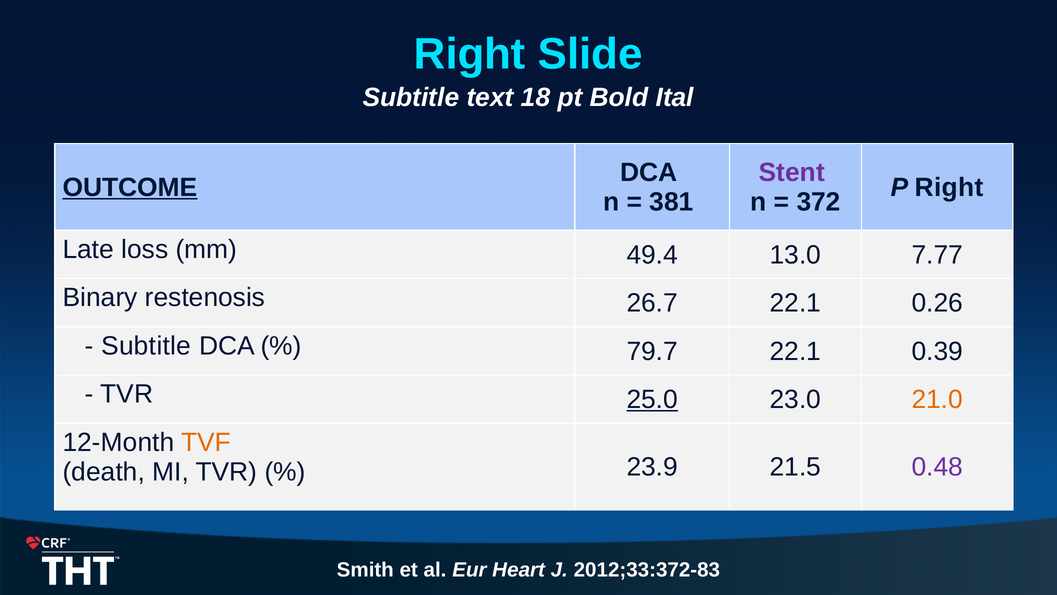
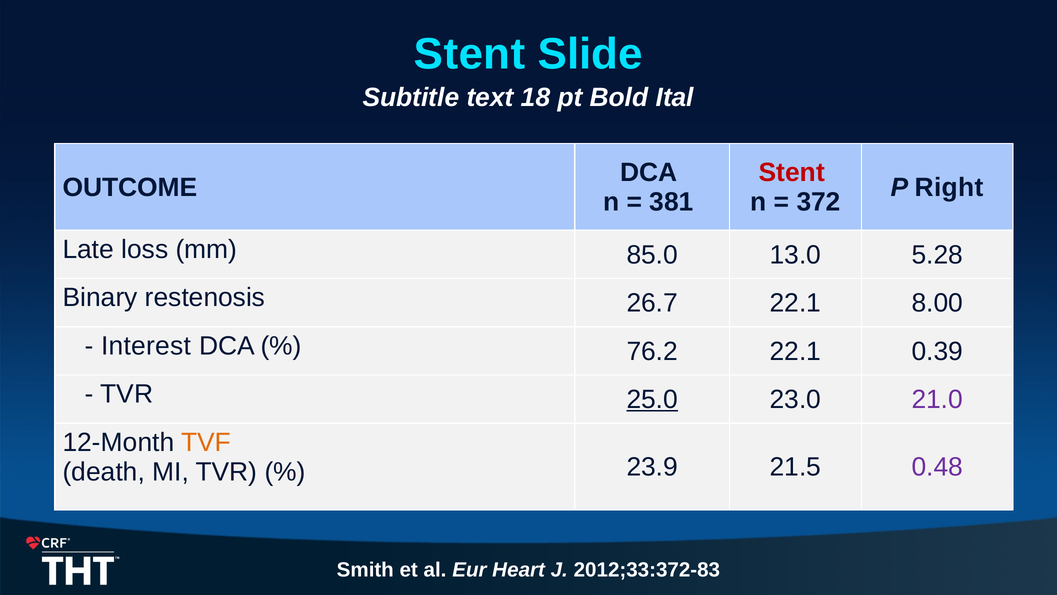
Right at (470, 54): Right -> Stent
Stent at (792, 172) colour: purple -> red
OUTCOME underline: present -> none
49.4: 49.4 -> 85.0
7.77: 7.77 -> 5.28
0.26: 0.26 -> 8.00
Subtitle at (146, 346): Subtitle -> Interest
79.7: 79.7 -> 76.2
21.0 colour: orange -> purple
